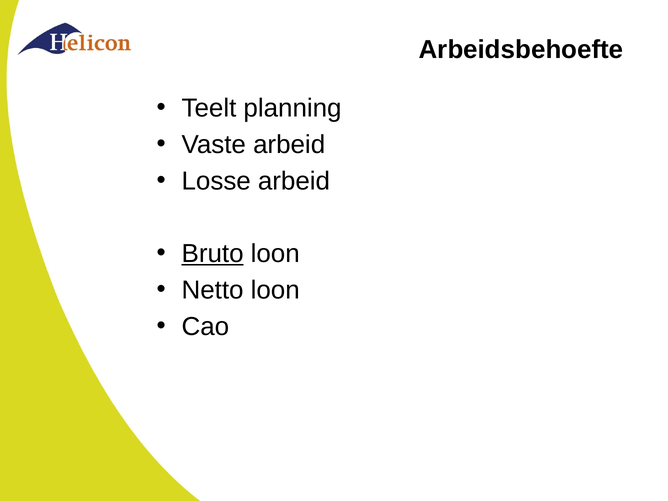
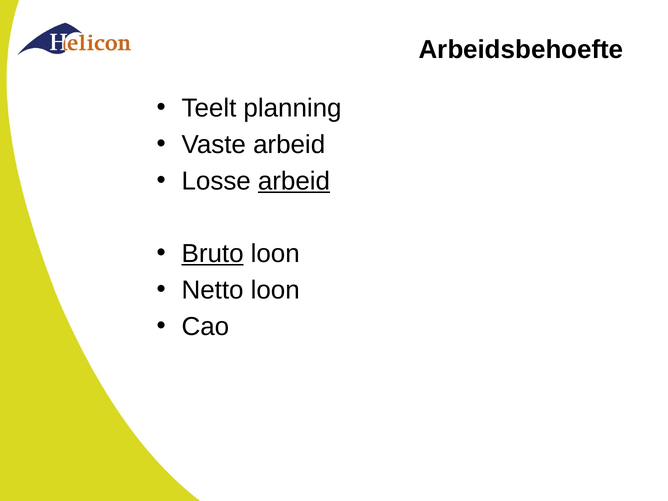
arbeid at (294, 181) underline: none -> present
